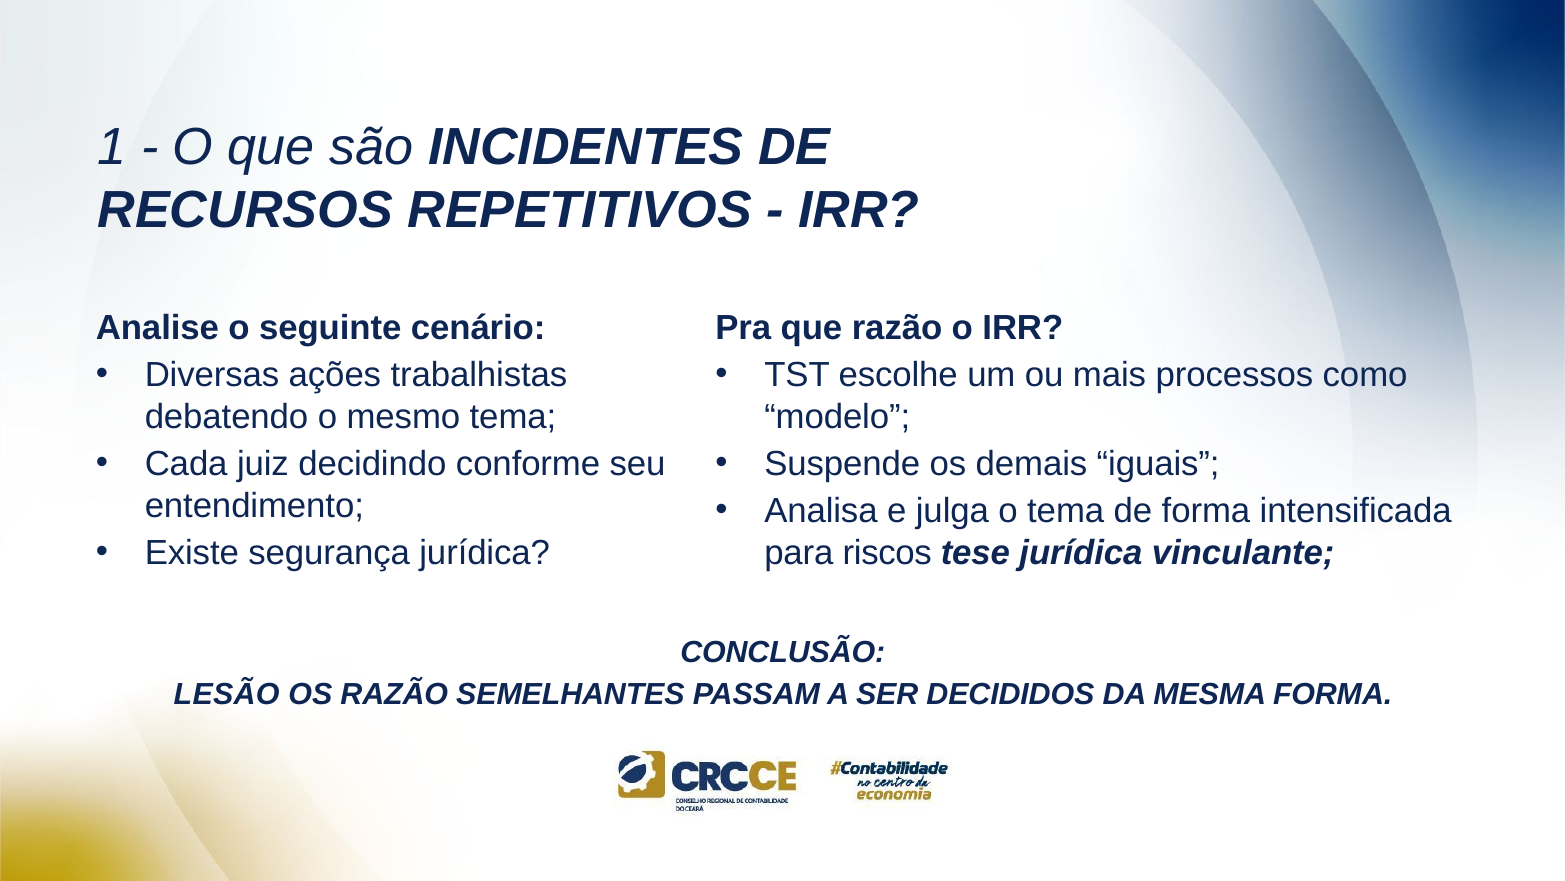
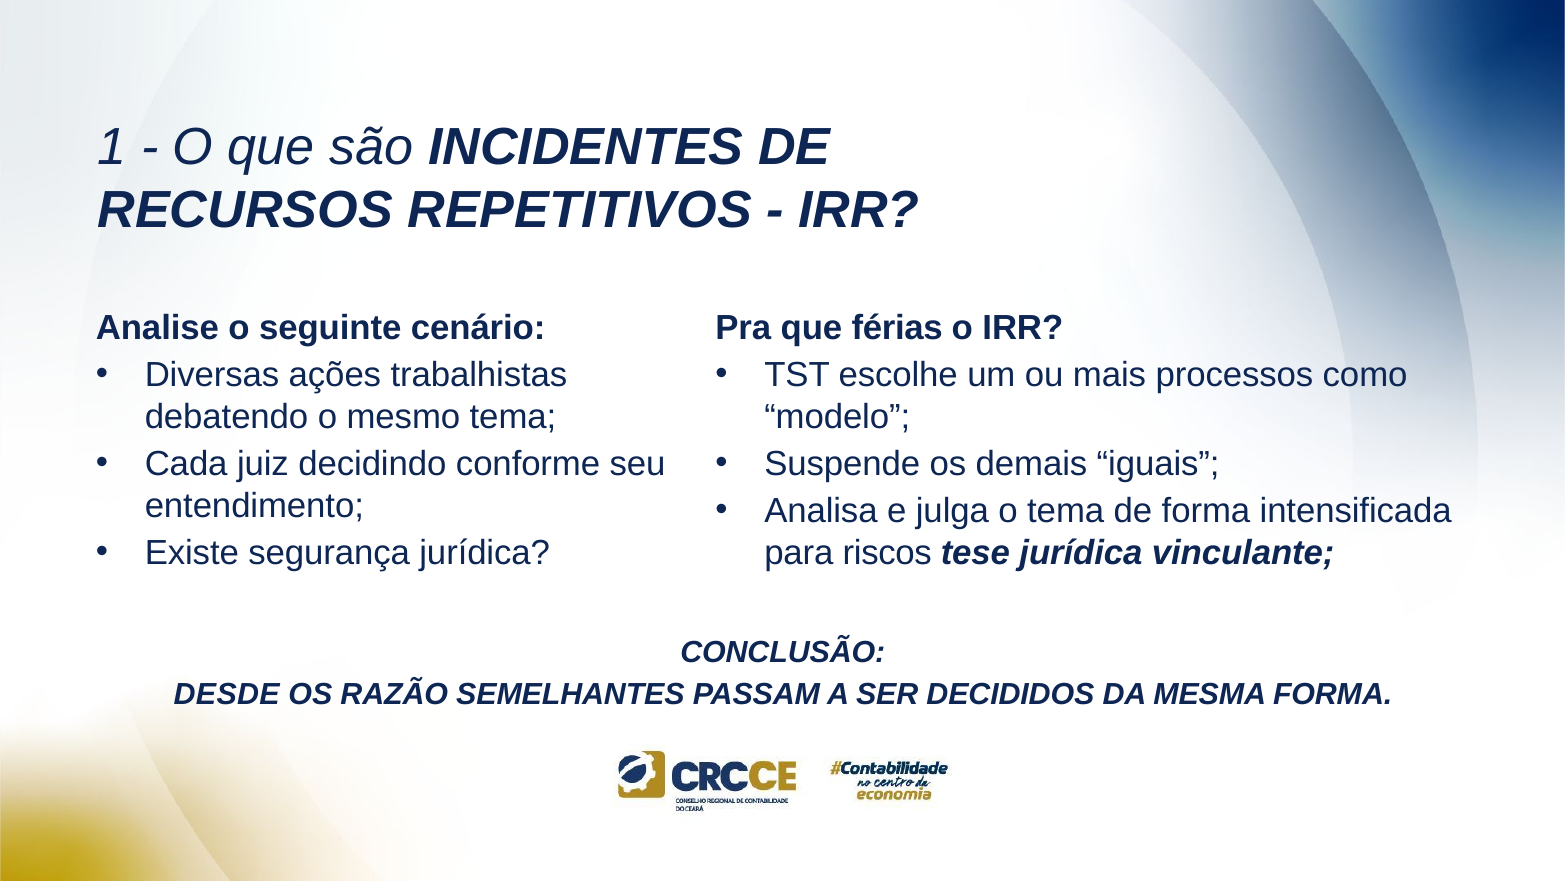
que razão: razão -> férias
LESÃO: LESÃO -> DESDE
